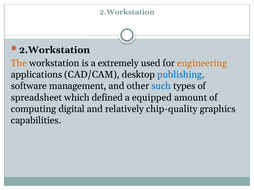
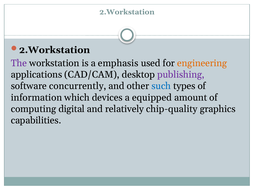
The colour: orange -> purple
extremely: extremely -> emphasis
publishing colour: blue -> purple
management: management -> concurrently
spreadsheet: spreadsheet -> information
defined: defined -> devices
